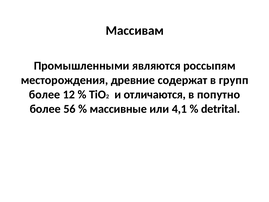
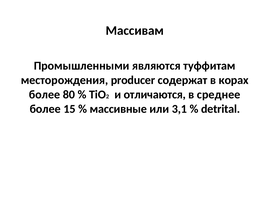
россыпям: россыпям -> туффитам
древние: древние -> producer
групп: групп -> корах
12: 12 -> 80
попутно: попутно -> среднее
56: 56 -> 15
4,1: 4,1 -> 3,1
